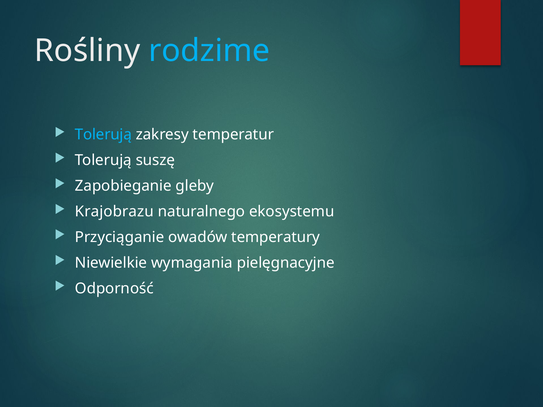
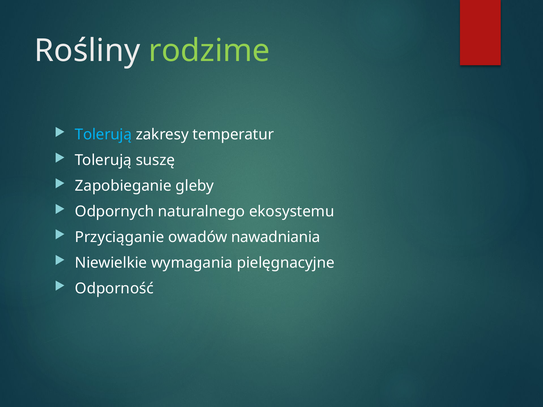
rodzime colour: light blue -> light green
Krajobrazu: Krajobrazu -> Odpornych
temperatury: temperatury -> nawadniania
